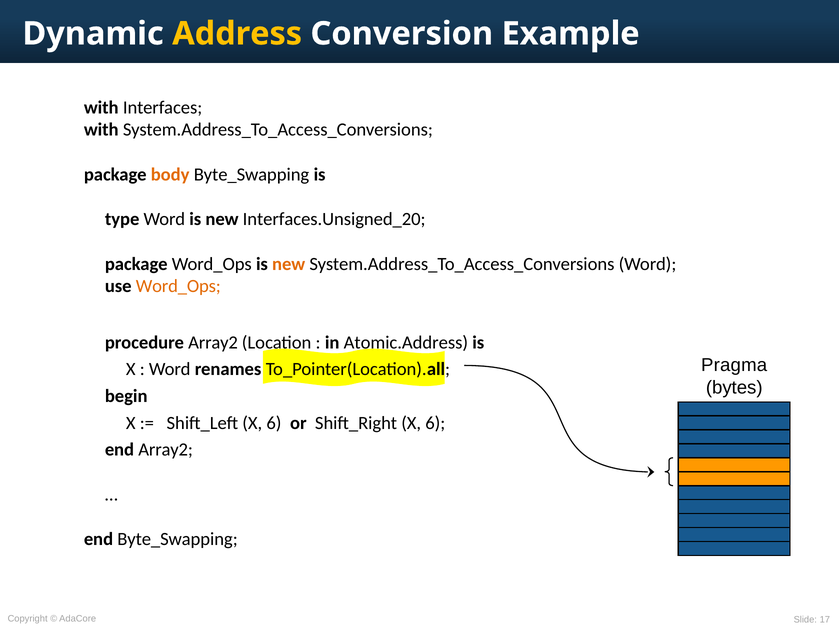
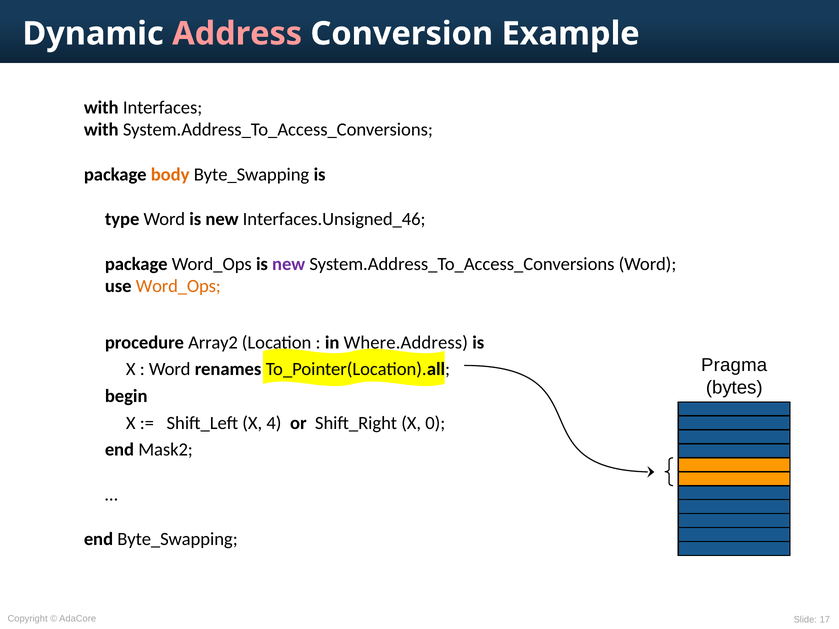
Address colour: yellow -> pink
Interfaces.Unsigned_20: Interfaces.Unsigned_20 -> Interfaces.Unsigned_46
new at (289, 264) colour: orange -> purple
Atomic.Address: Atomic.Address -> Where.Address
Shift_Left X 6: 6 -> 4
Shift_Right X 6: 6 -> 0
end Array2: Array2 -> Mask2
